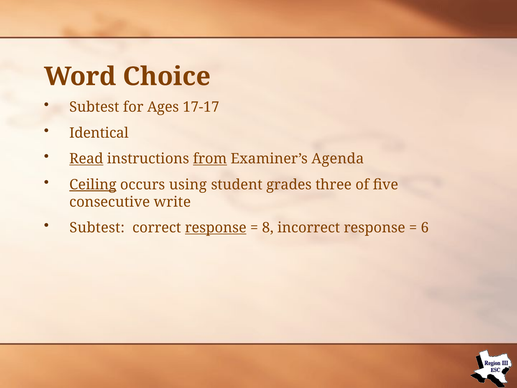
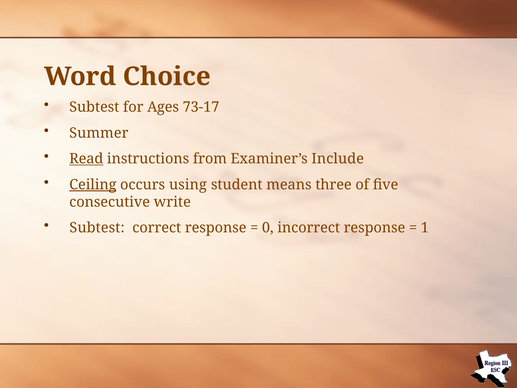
17-17: 17-17 -> 73-17
Identical: Identical -> Summer
from underline: present -> none
Agenda: Agenda -> Include
grades: grades -> means
response at (216, 228) underline: present -> none
8: 8 -> 0
6: 6 -> 1
